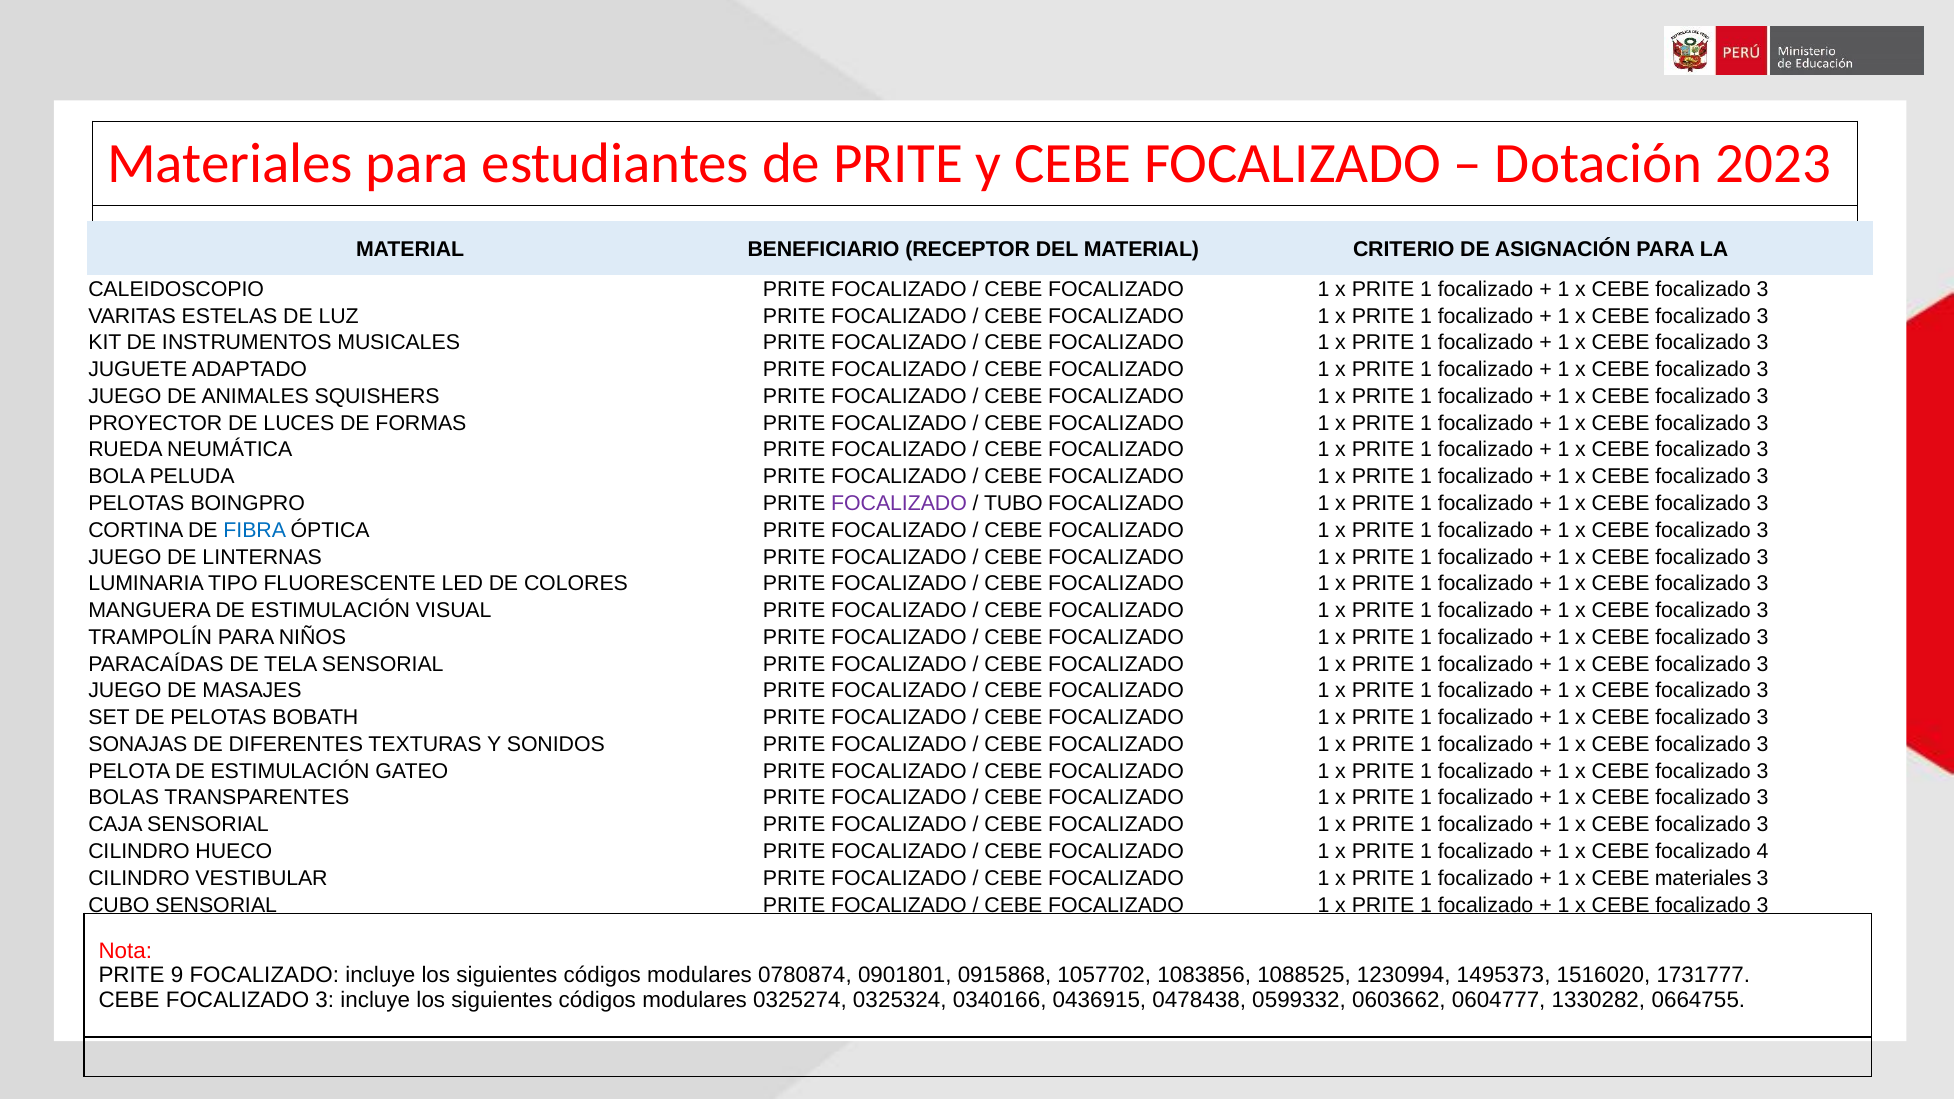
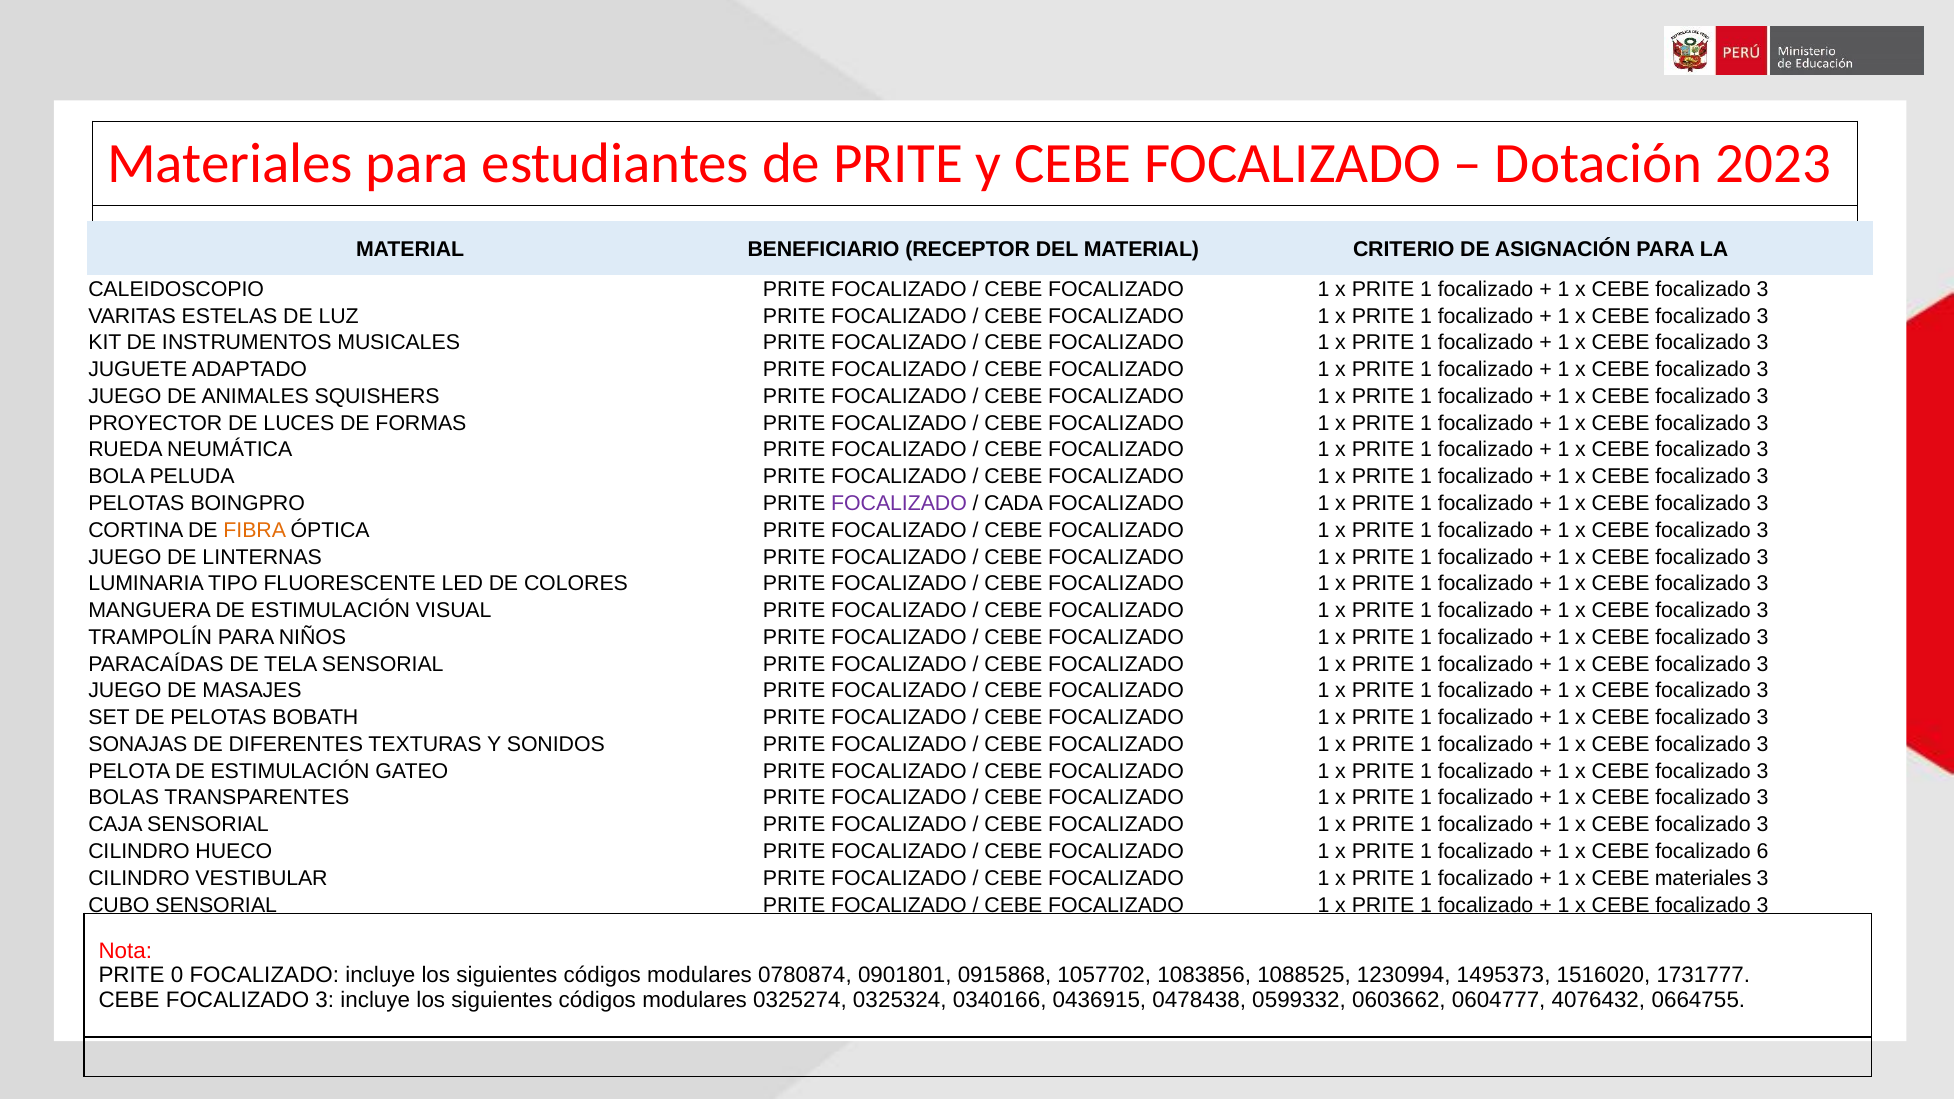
TUBO: TUBO -> CADA
FIBRA colour: blue -> orange
4: 4 -> 6
9: 9 -> 0
1330282: 1330282 -> 4076432
